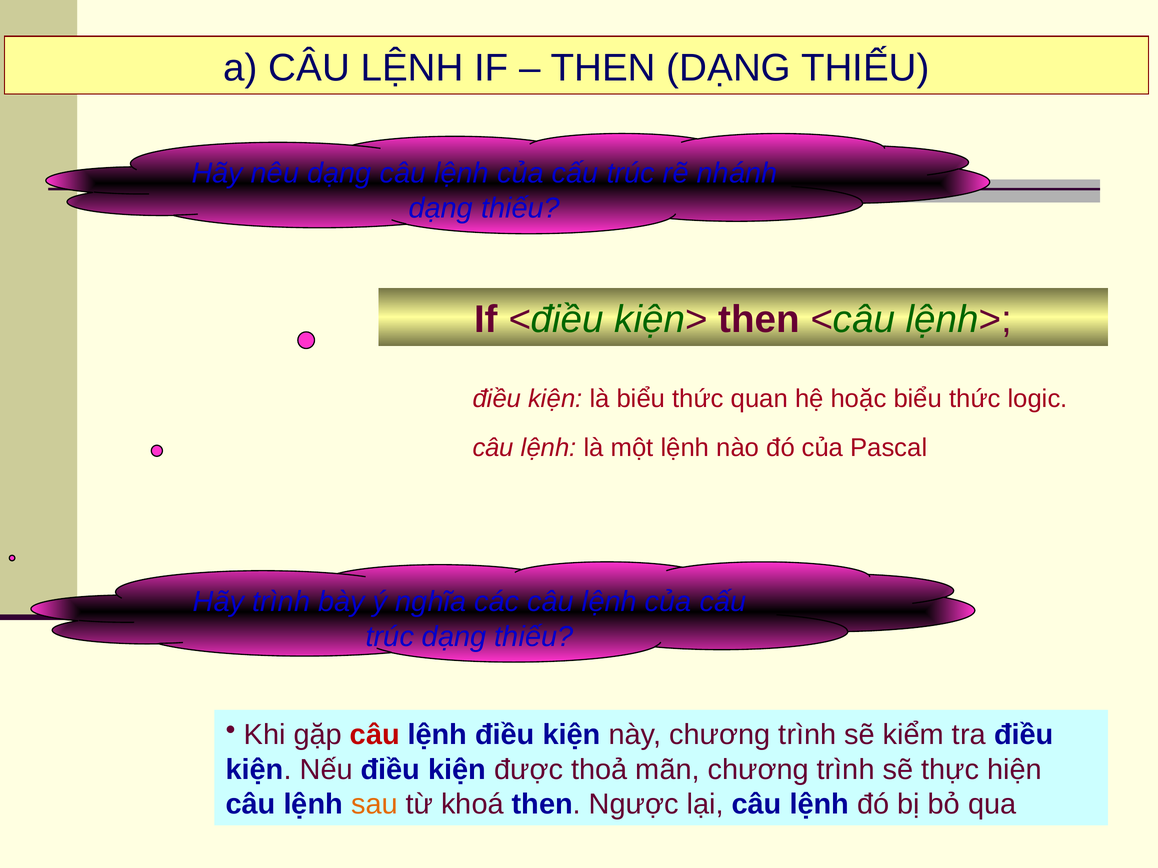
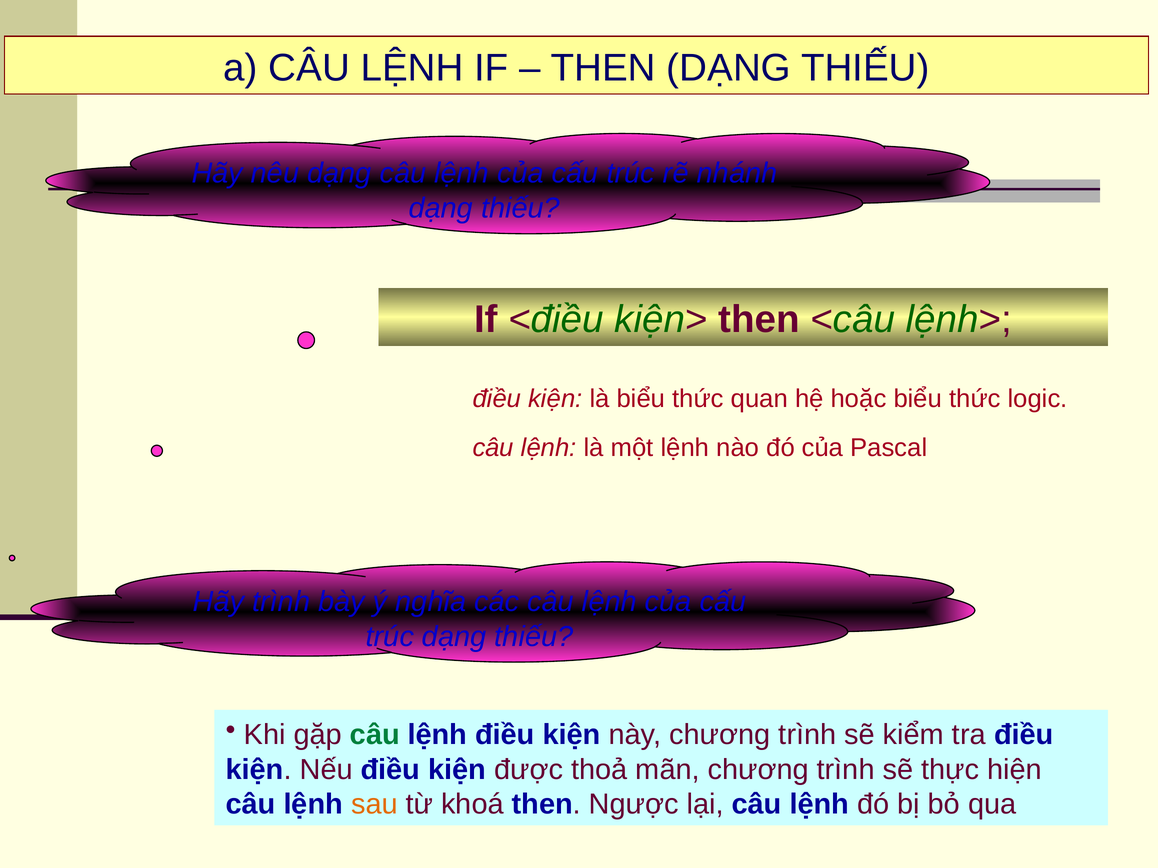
câu at (375, 735) colour: red -> green
